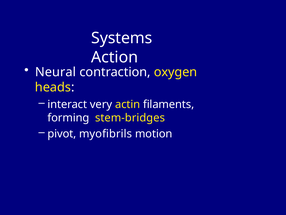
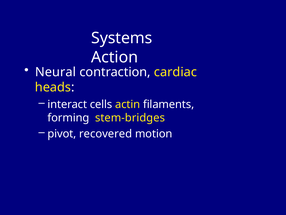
oxygen: oxygen -> cardiac
very: very -> cells
myofibrils: myofibrils -> recovered
